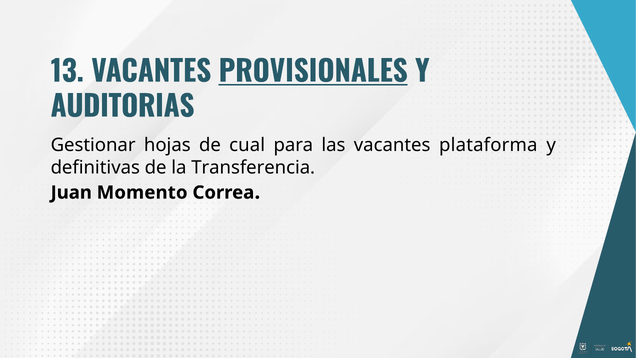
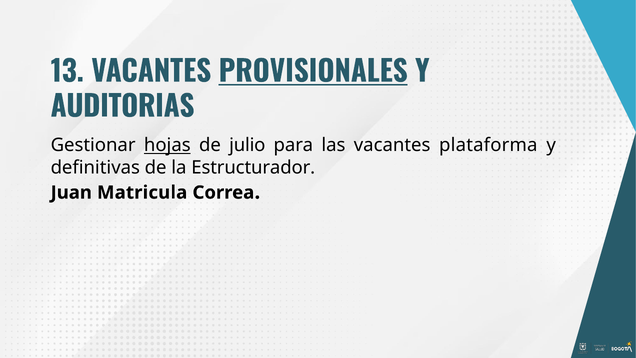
hojas underline: none -> present
cual: cual -> julio
Transferencia: Transferencia -> Estructurador
Momento: Momento -> Matricula
